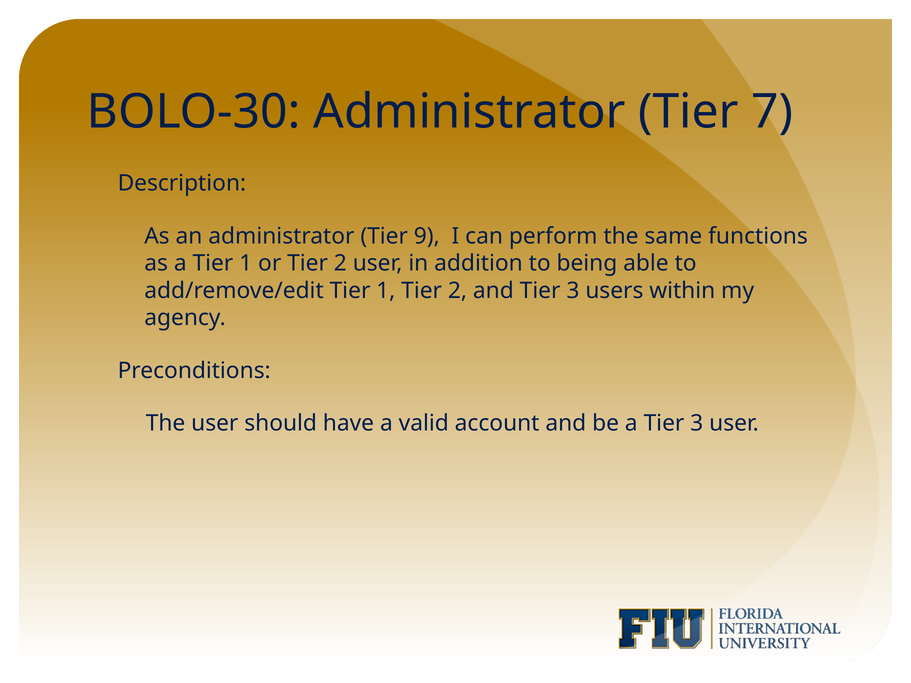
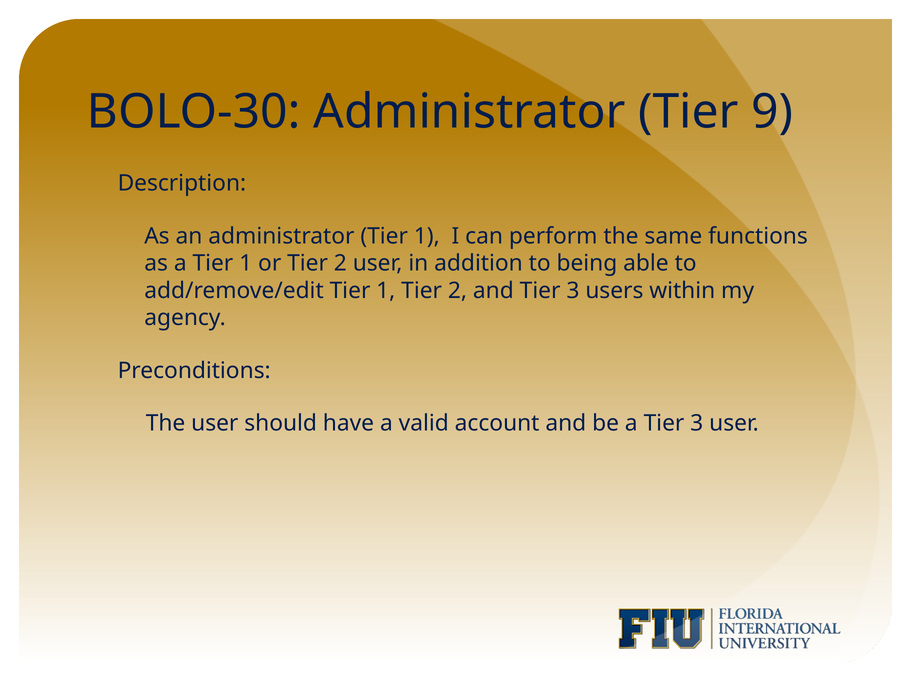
7: 7 -> 9
administrator Tier 9: 9 -> 1
